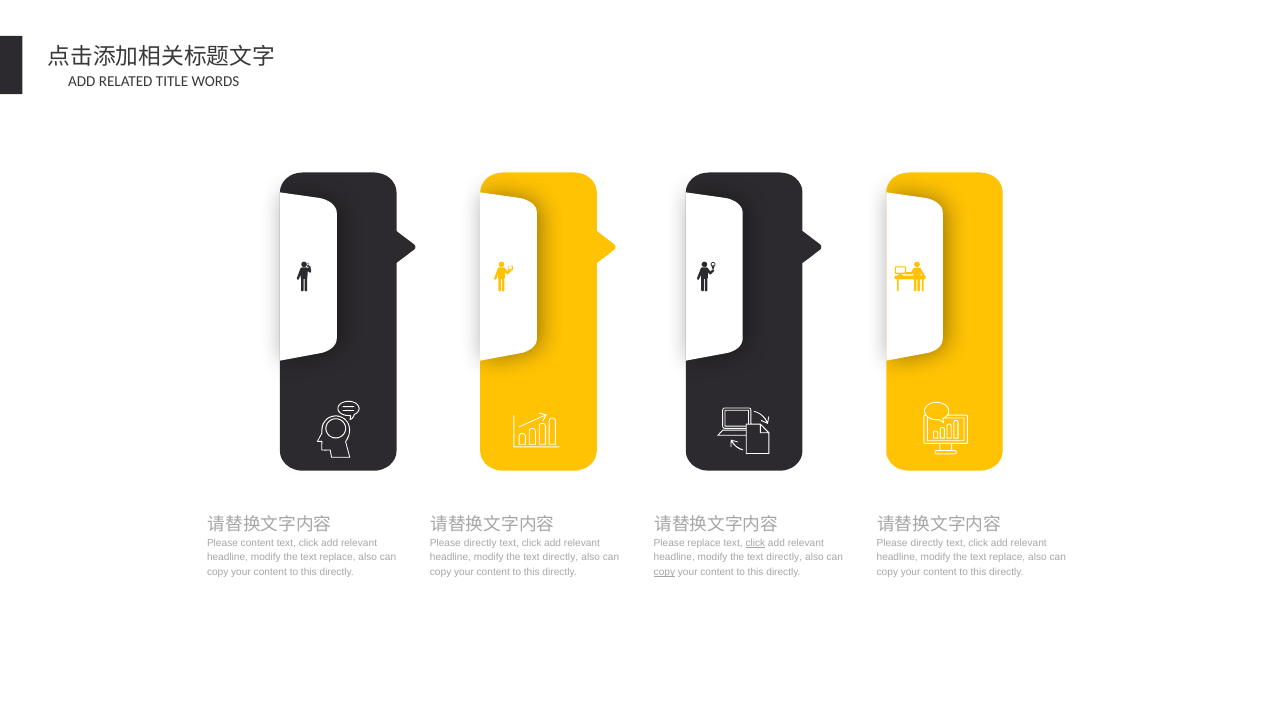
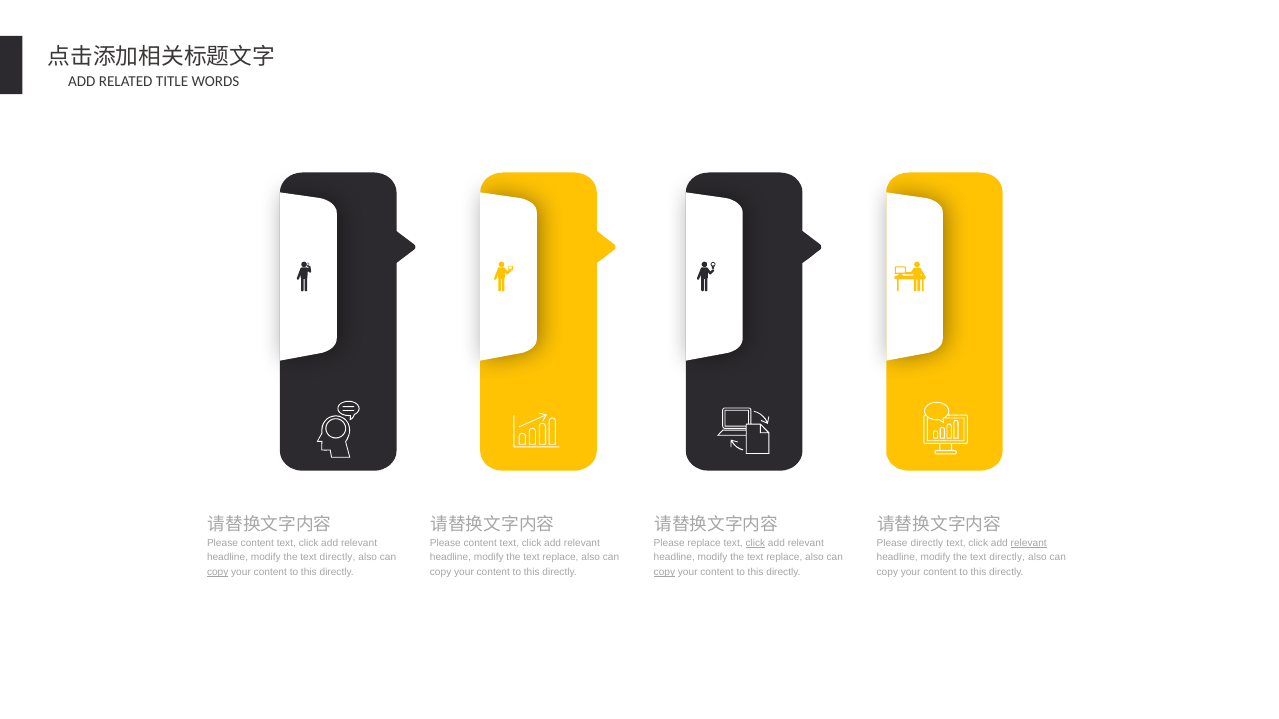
directly at (480, 543): directly -> content
relevant at (1029, 543) underline: none -> present
replace at (338, 558): replace -> directly
directly at (560, 558): directly -> replace
directly at (784, 558): directly -> replace
replace at (1007, 558): replace -> directly
copy at (218, 572) underline: none -> present
